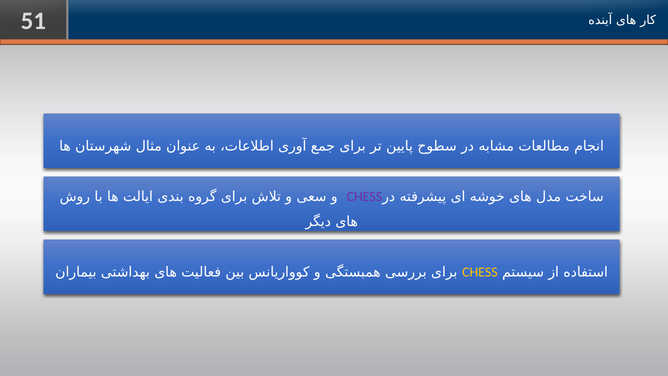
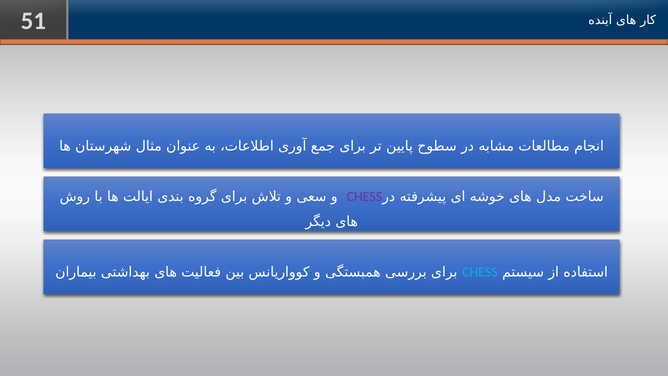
CHESS at (480, 272) colour: yellow -> light blue
